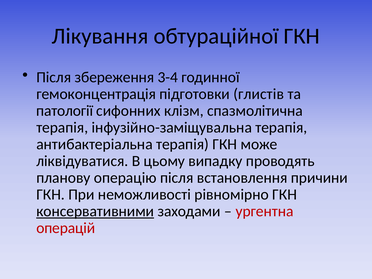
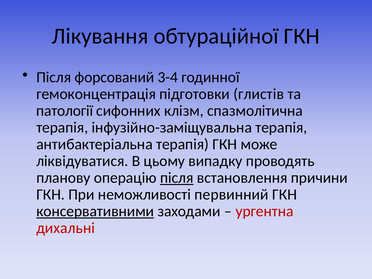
збереження: збереження -> форсований
після at (177, 178) underline: none -> present
рівномірно: рівномірно -> первинний
операцій: операцій -> дихальні
